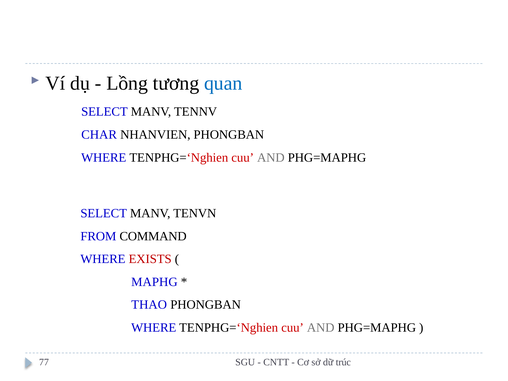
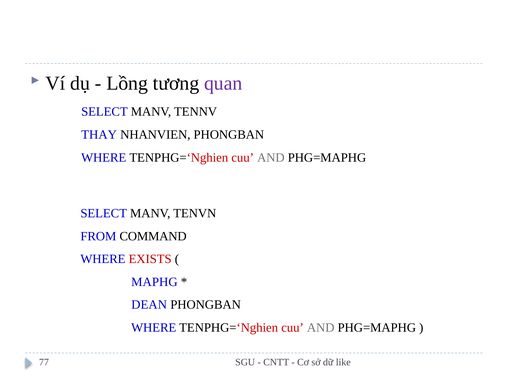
quan colour: blue -> purple
CHAR: CHAR -> THAY
THAO: THAO -> DEAN
trúc: trúc -> like
